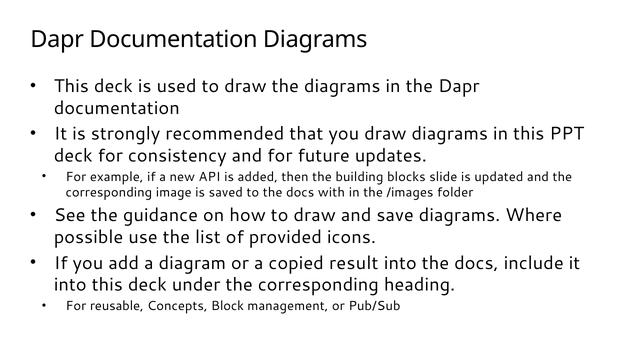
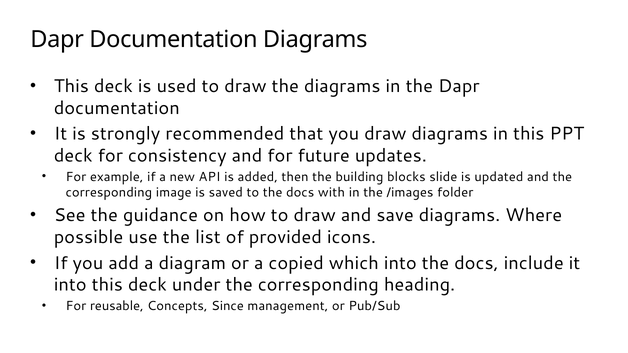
result: result -> which
Block: Block -> Since
